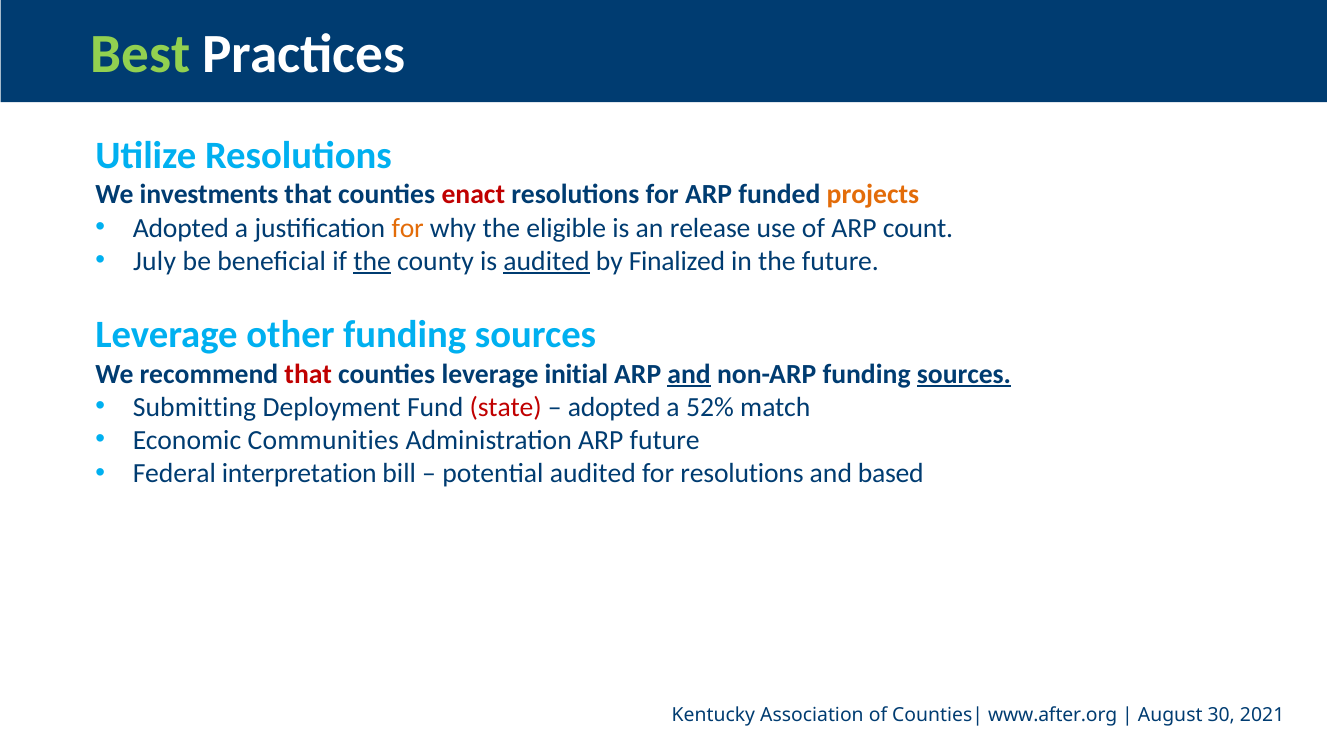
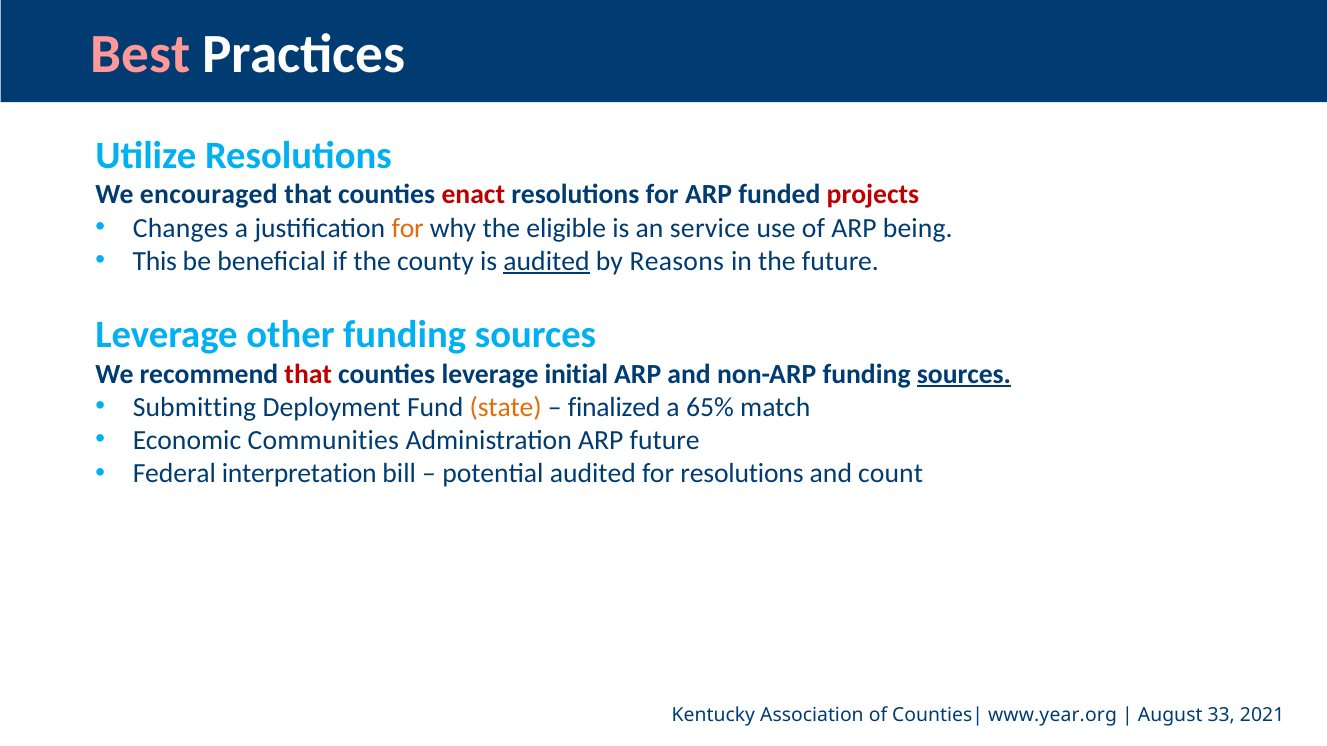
Best colour: light green -> pink
investments: investments -> encouraged
projects colour: orange -> red
Adopted at (181, 228): Adopted -> Changes
release: release -> service
count: count -> being
July: July -> This
the at (372, 261) underline: present -> none
Finalized: Finalized -> Reasons
and at (689, 374) underline: present -> none
state colour: red -> orange
adopted at (614, 407): adopted -> finalized
52%: 52% -> 65%
based: based -> count
www.after.org: www.after.org -> www.year.org
30: 30 -> 33
